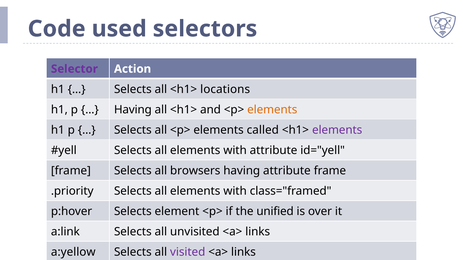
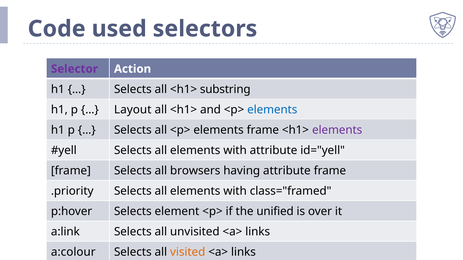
locations: locations -> substring
Having at (133, 110): Having -> Layout
elements at (272, 110) colour: orange -> blue
elements called: called -> frame
a:yellow: a:yellow -> a:colour
visited colour: purple -> orange
